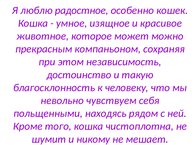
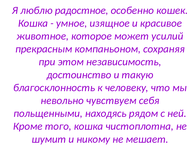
можно: можно -> усилий
